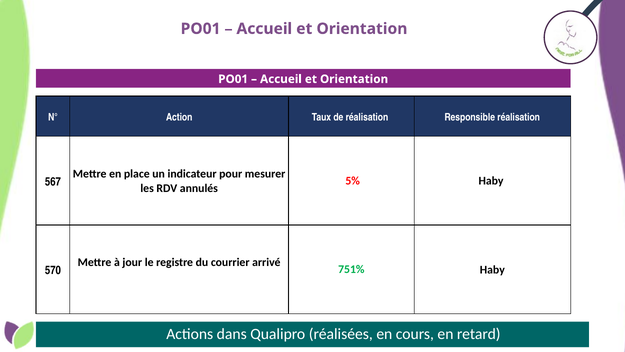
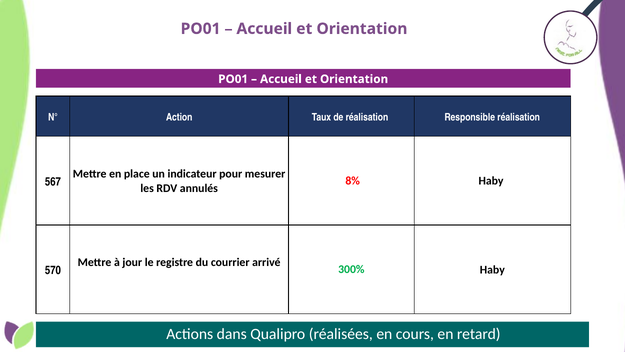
5%: 5% -> 8%
751%: 751% -> 300%
